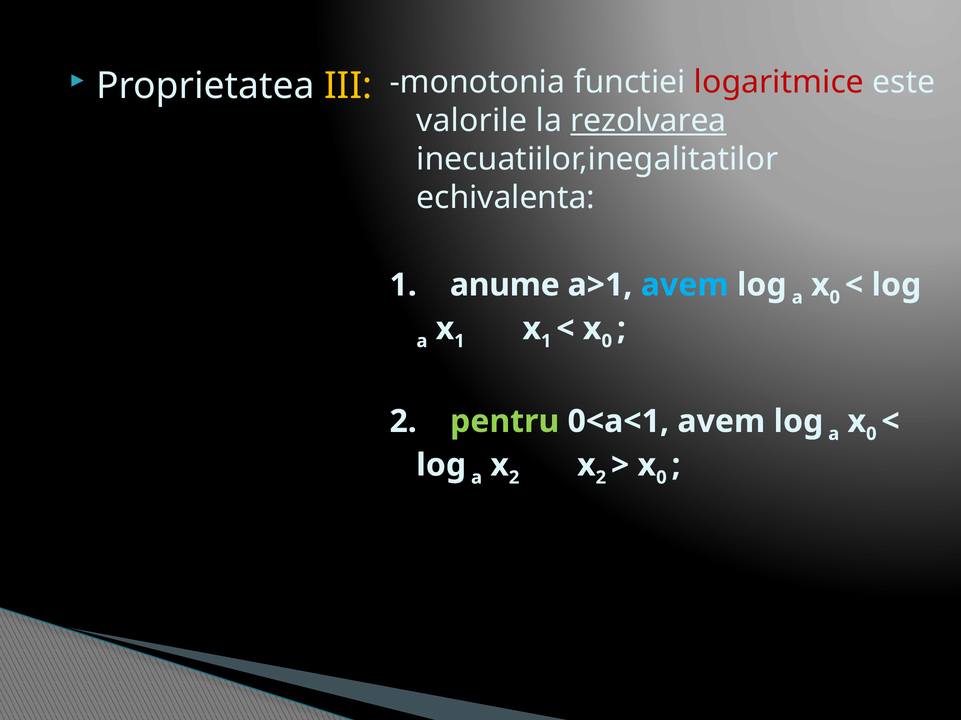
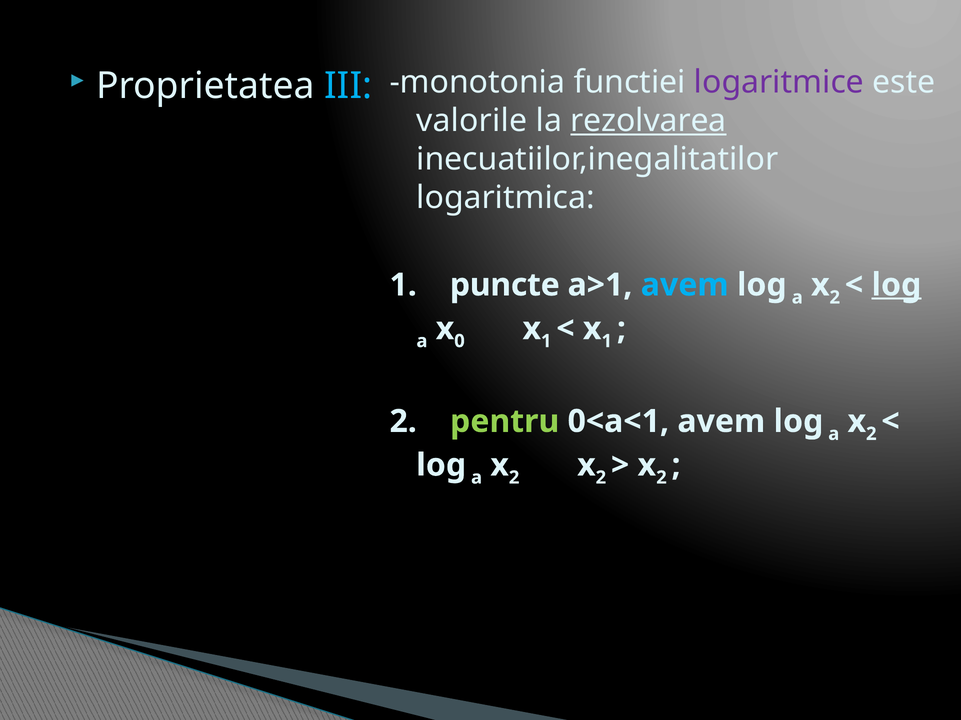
III colour: yellow -> light blue
logaritmice colour: red -> purple
echivalenta: echivalenta -> logaritmica
anume: anume -> puncte
0 at (835, 298): 0 -> 2
log at (896, 285) underline: none -> present
1 at (459, 341): 1 -> 0
0 at (607, 341): 0 -> 1
0 at (871, 434): 0 -> 2
0 at (661, 478): 0 -> 2
